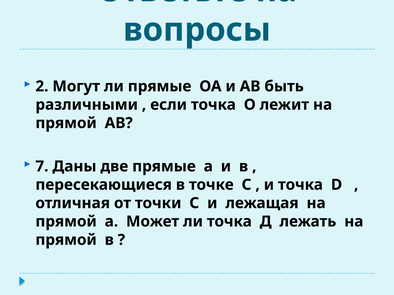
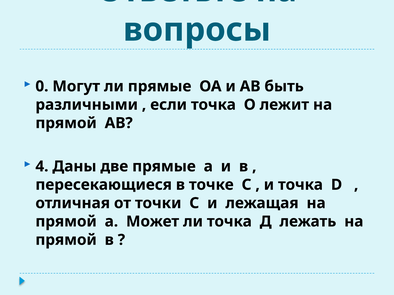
2: 2 -> 0
7: 7 -> 4
